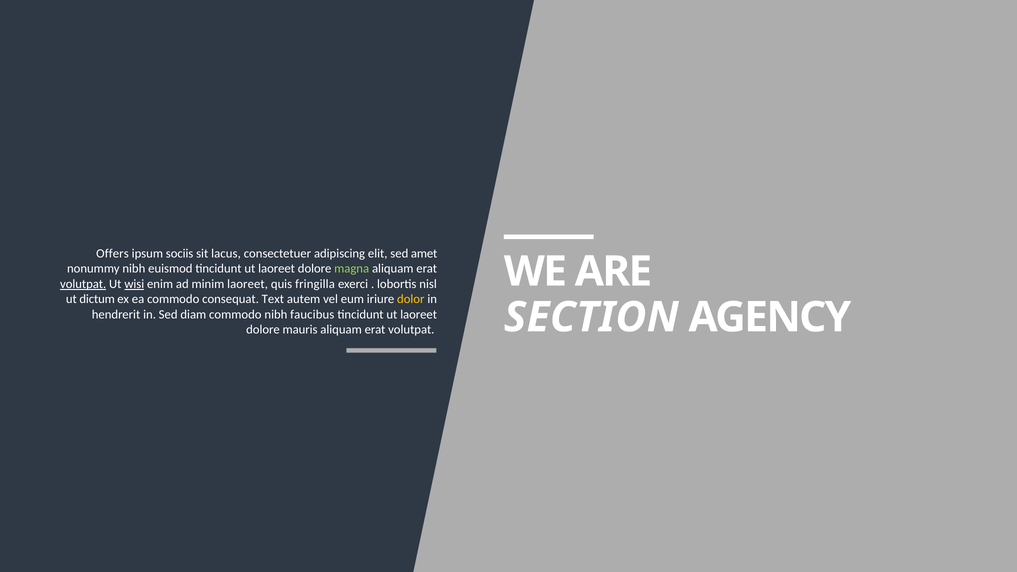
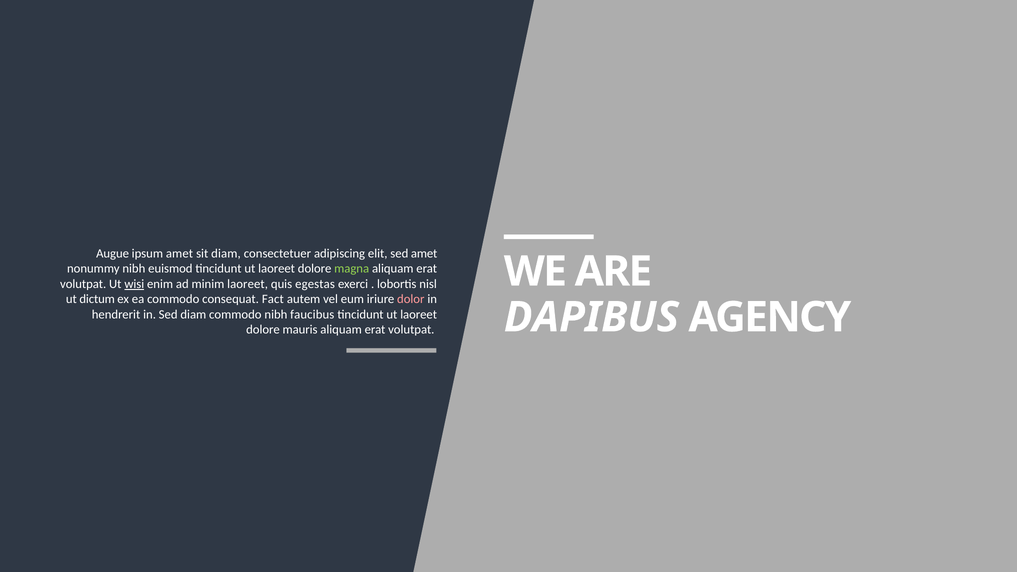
Offers: Offers -> Augue
ipsum sociis: sociis -> amet
sit lacus: lacus -> diam
volutpat at (83, 284) underline: present -> none
fringilla: fringilla -> egestas
Text: Text -> Fact
dolor colour: yellow -> pink
SECTION: SECTION -> DAPIBUS
